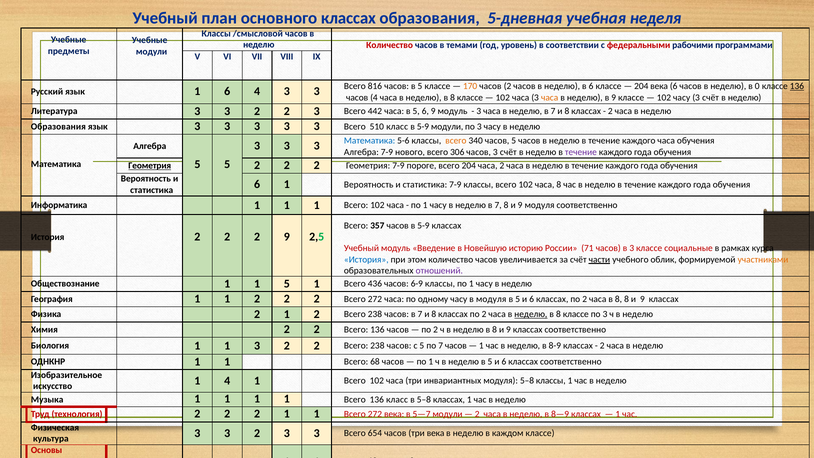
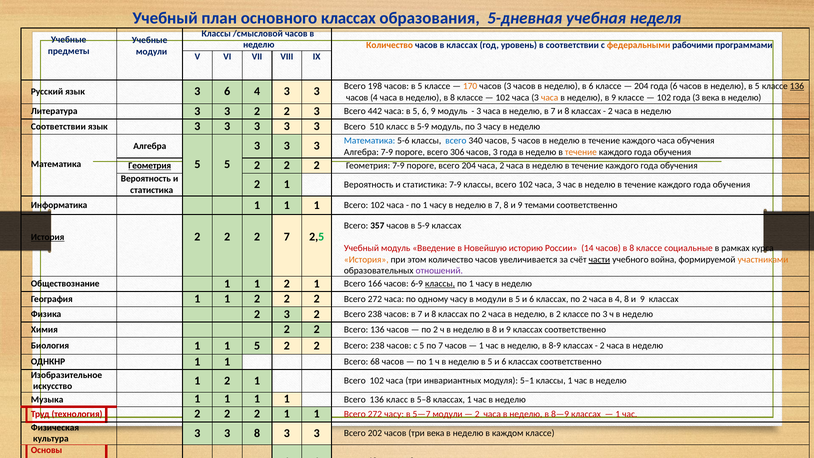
Количество at (390, 45) colour: red -> orange
в темами: темами -> классах
федеральными colour: red -> orange
Русский язык 1: 1 -> 3
816: 816 -> 198
2 at (507, 86): 2 -> 3
204 века: века -> года
0 at (757, 86): 0 -> 5
102 часу: часу -> года
счёт at (711, 98): счёт -> века
Образования at (58, 126): Образования -> Соответствии
5-9 модули: модули -> модуль
всего at (456, 140) colour: orange -> blue
Алгебра 7-9 нового: нового -> пороге
часов 3 счёт: счёт -> года
течение at (581, 152) colour: purple -> orange
статистика 6: 6 -> 2
всего 102 часа 8: 8 -> 3
9 модуля: модуля -> темами
История at (48, 237) underline: none -> present
2 9: 9 -> 7
71: 71 -> 14
часов в 3: 3 -> 8
История at (366, 259) colour: blue -> orange
облик: облик -> война
Обществознание 1 1 5: 5 -> 2
436: 436 -> 166
классы at (440, 284) underline: none -> present
в модуля: модуля -> модули
часа в 8: 8 -> 4
Физика 2 1: 1 -> 3
неделю at (531, 314) underline: present -> none
8 at (558, 314): 8 -> 2
1 3: 3 -> 5
искусство 1 4: 4 -> 2
модуля 5–8: 5–8 -> 5–1
272 века: века -> часу
культура 3 3 2: 2 -> 8
654: 654 -> 202
